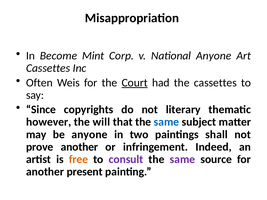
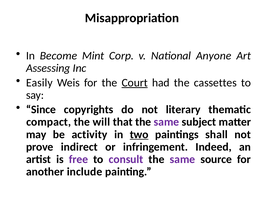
Cassettes at (48, 68): Cassettes -> Assessing
Often: Often -> Easily
however: however -> compact
same at (166, 122) colour: blue -> purple
be anyone: anyone -> activity
two underline: none -> present
prove another: another -> indirect
free colour: orange -> purple
present: present -> include
